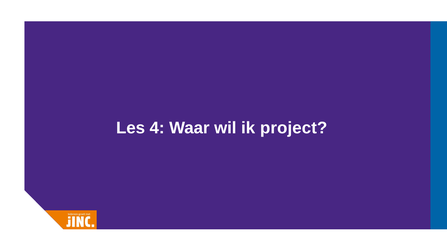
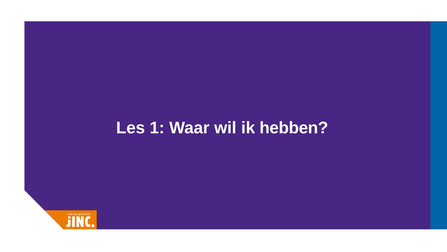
4: 4 -> 1
project: project -> hebben
